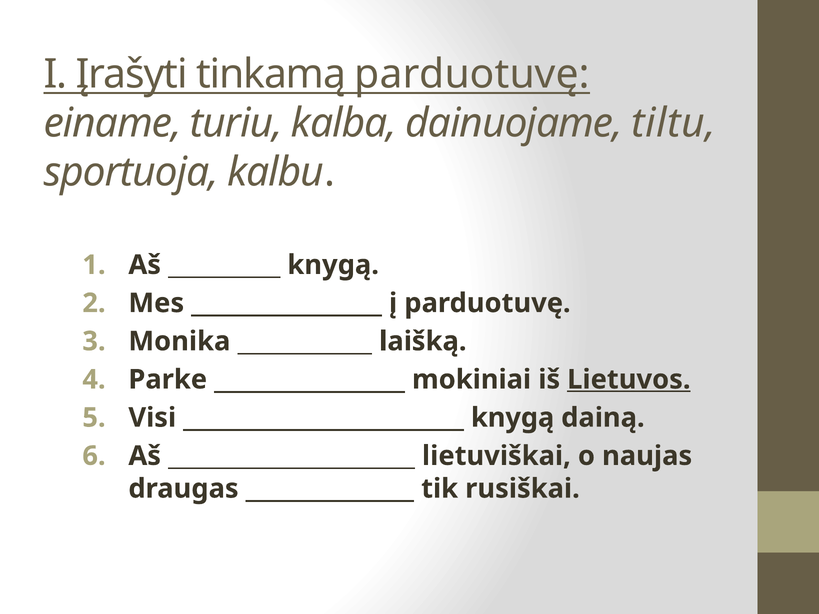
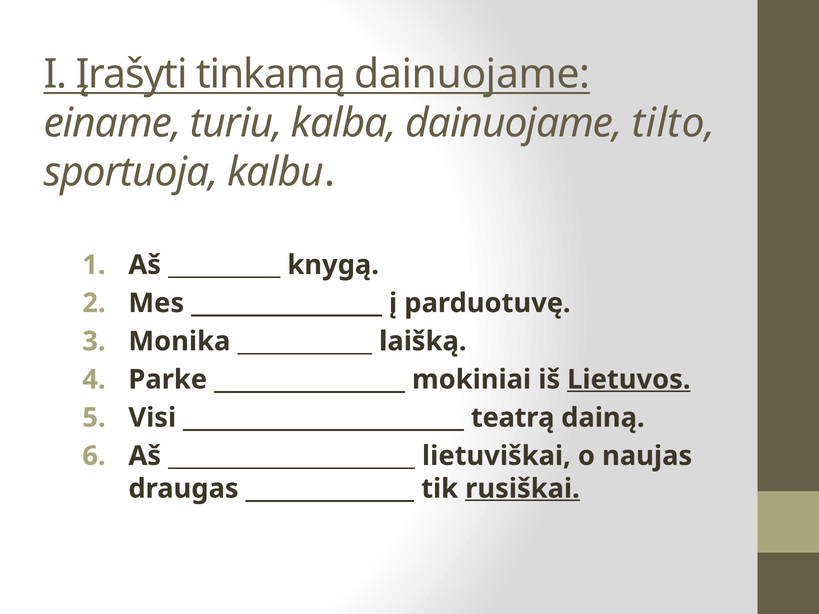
tinkamą parduotuvę: parduotuvę -> dainuojame
tiltu: tiltu -> tilto
knygą at (513, 418): knygą -> teatrą
rusiškai underline: none -> present
